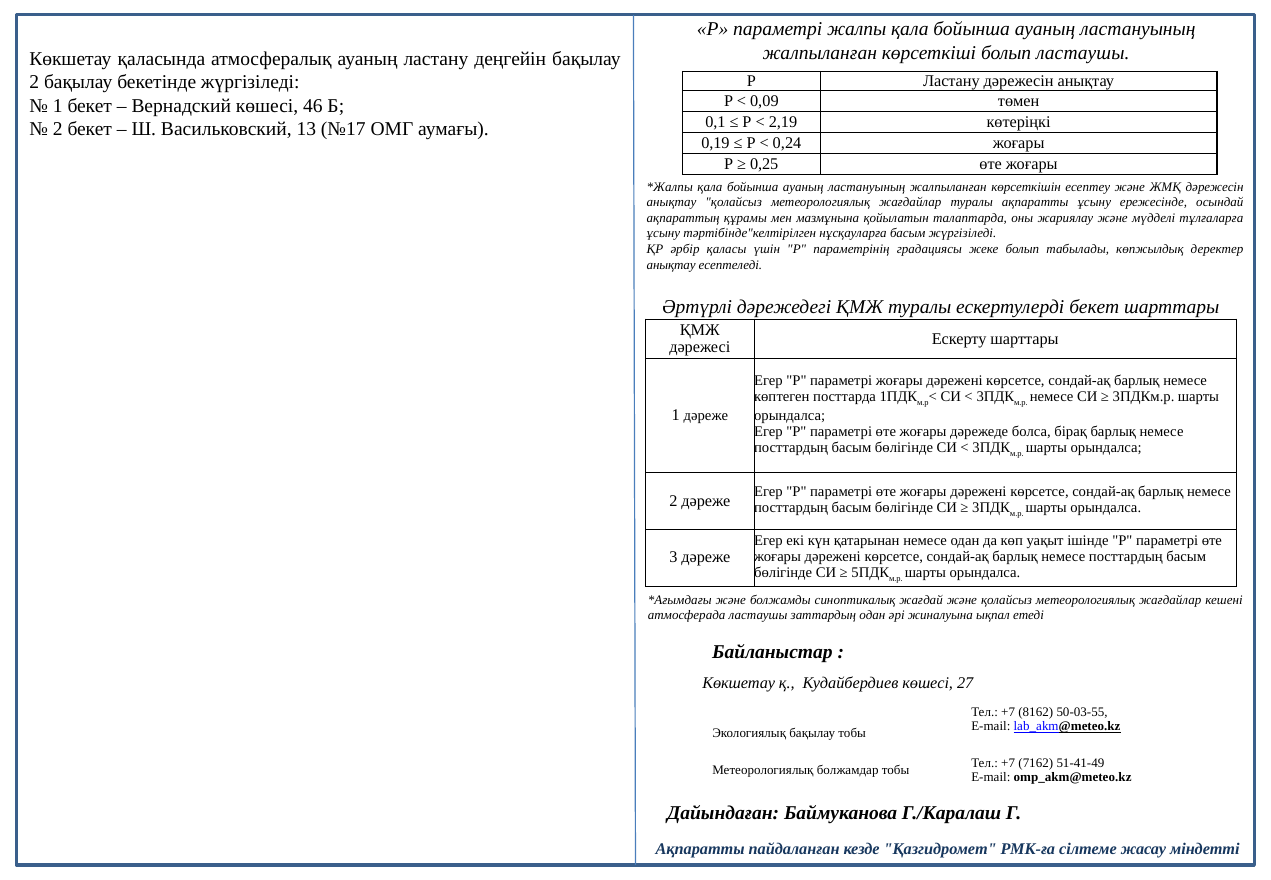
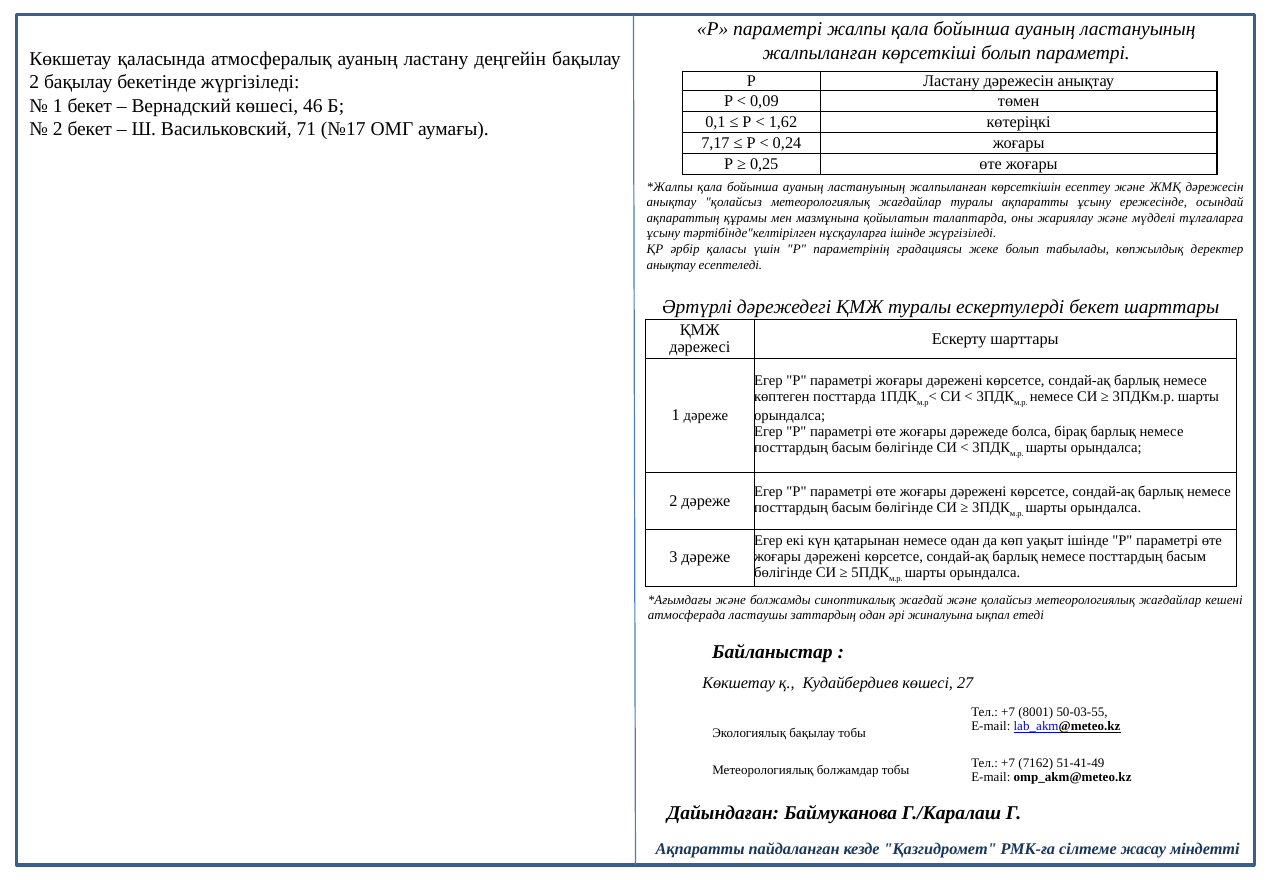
болып ластаушы: ластаушы -> параметрі
2,19: 2,19 -> 1,62
13: 13 -> 71
0,19: 0,19 -> 7,17
нұсқауларға басым: басым -> ішінде
8162: 8162 -> 8001
